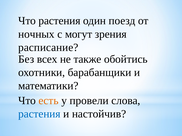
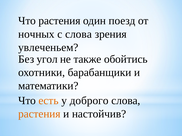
с могут: могут -> слова
расписание: расписание -> увлеченьем
всех: всех -> угол
провели: провели -> доброго
растения at (39, 114) colour: blue -> orange
